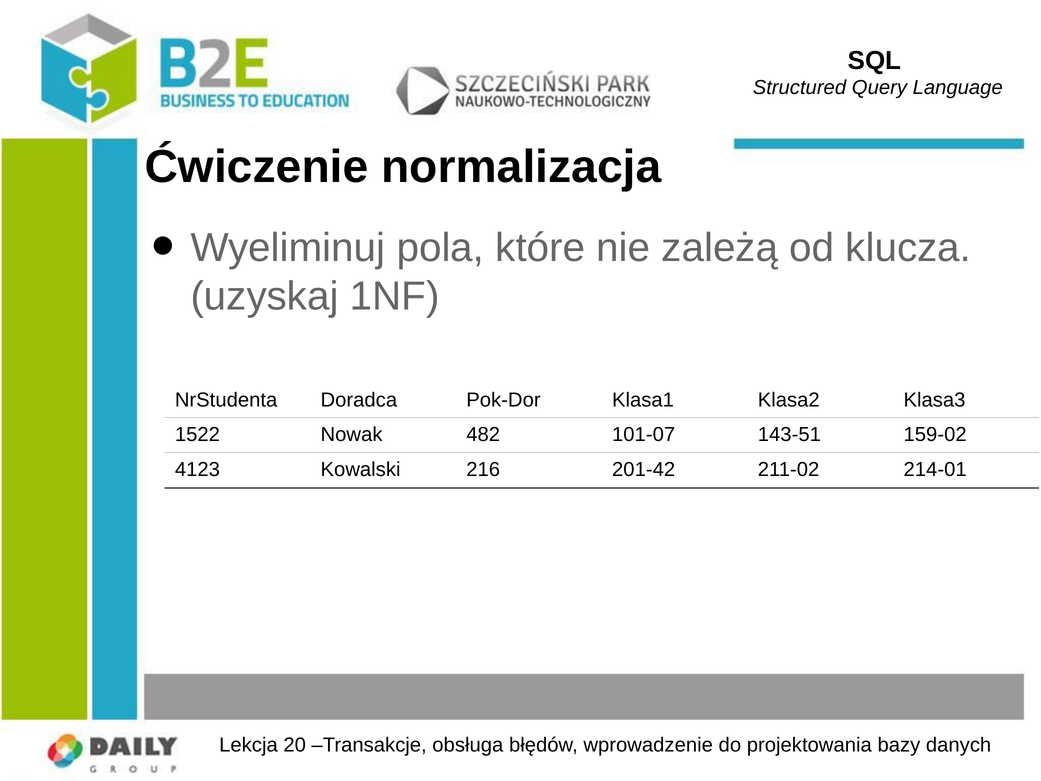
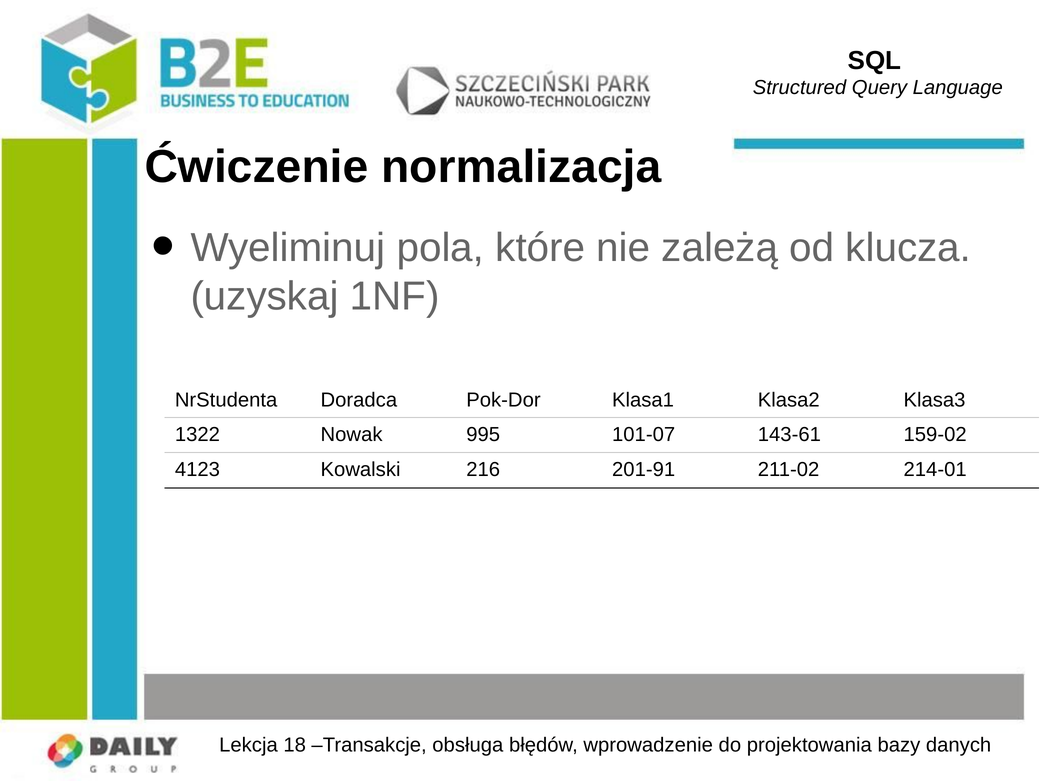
1522: 1522 -> 1322
482: 482 -> 995
143-51: 143-51 -> 143-61
201-42: 201-42 -> 201-91
20: 20 -> 18
